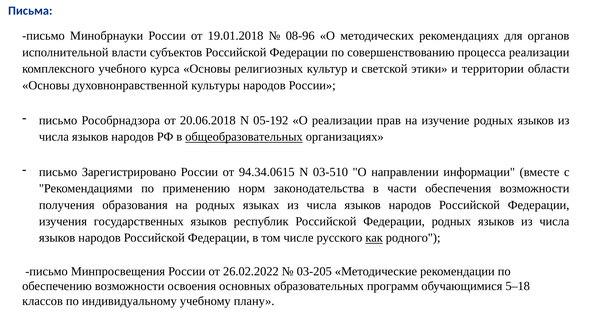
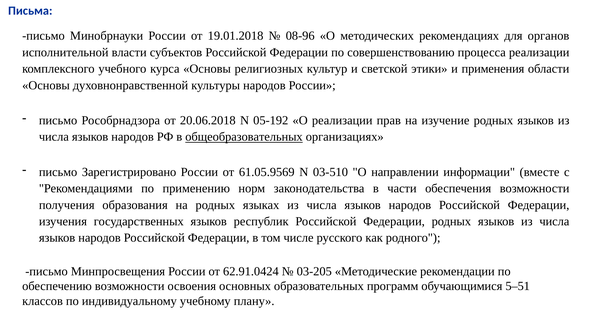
территории: территории -> применения
94.34.0615: 94.34.0615 -> 61.05.9569
как underline: present -> none
26.02.2022: 26.02.2022 -> 62.91.0424
5–18: 5–18 -> 5–51
